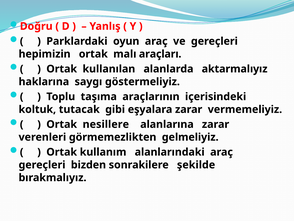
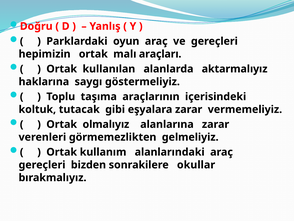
nesillere: nesillere -> olmalıyız
şekilde: şekilde -> okullar
